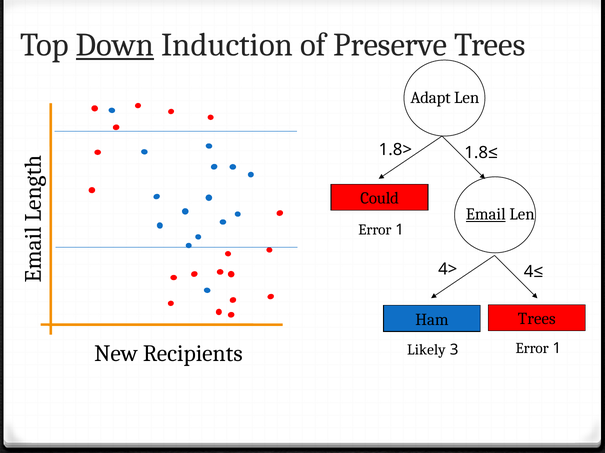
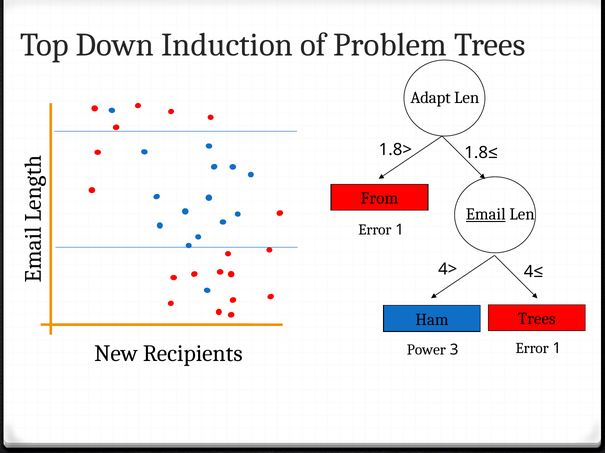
Down underline: present -> none
Preserve: Preserve -> Problem
Could: Could -> From
Likely: Likely -> Power
